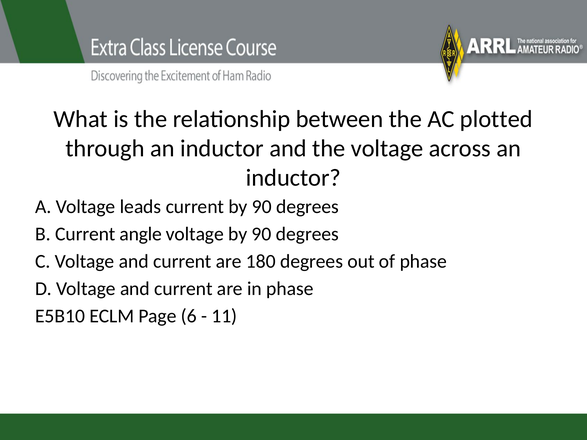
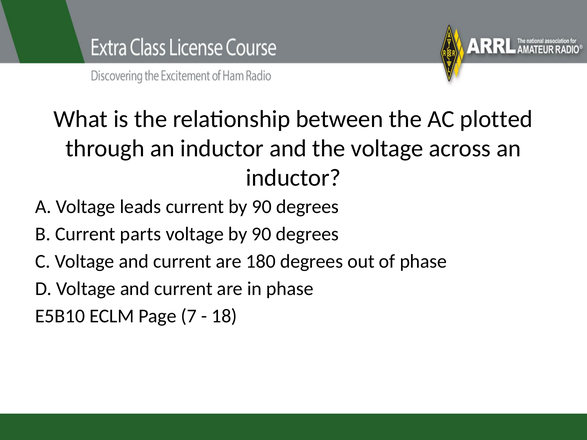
angle: angle -> parts
6: 6 -> 7
11: 11 -> 18
